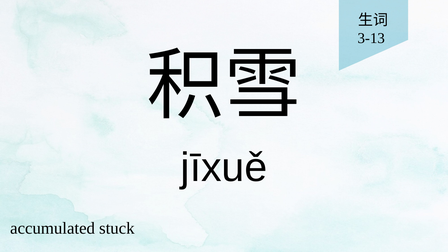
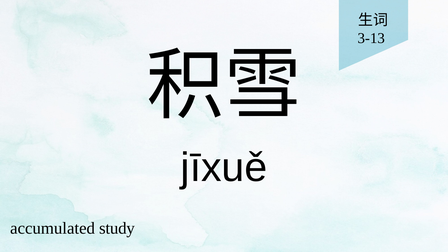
stuck: stuck -> study
